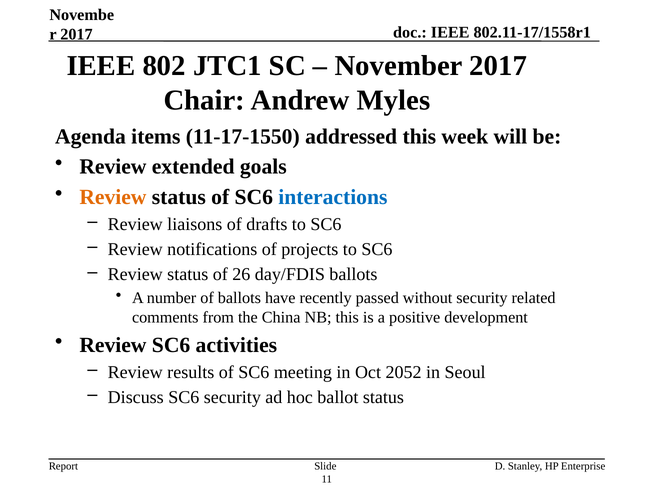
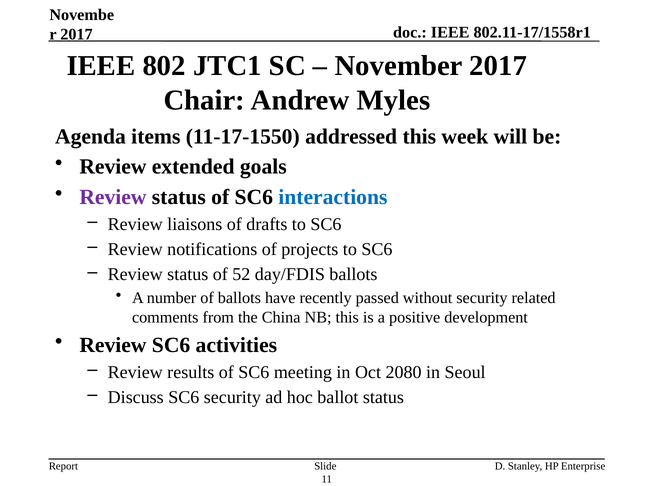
Review at (113, 197) colour: orange -> purple
26: 26 -> 52
2052: 2052 -> 2080
